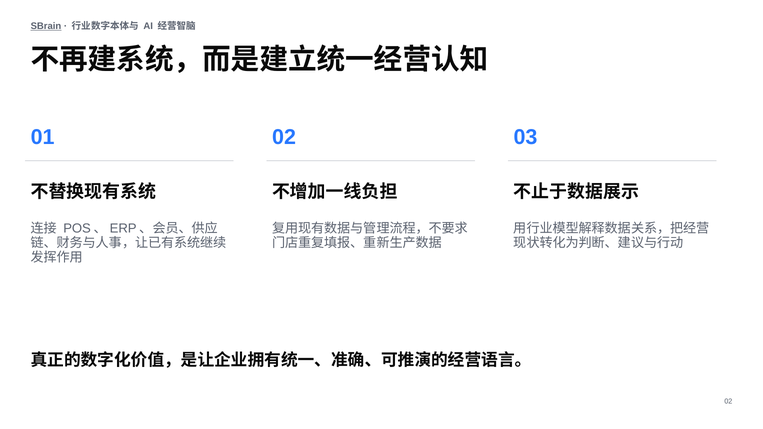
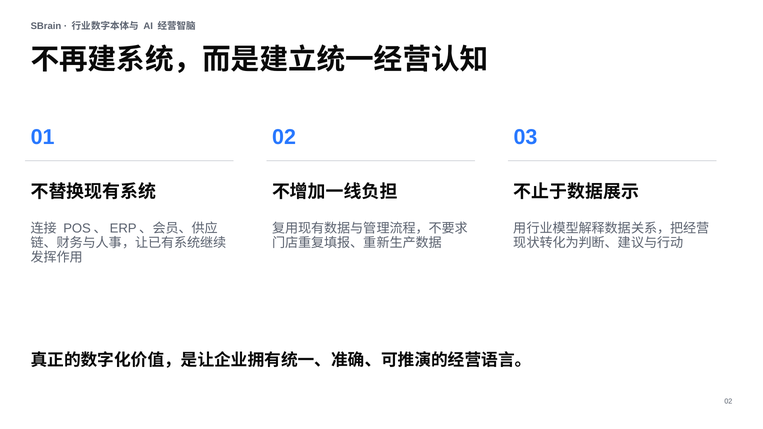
SBrain underline: present -> none
